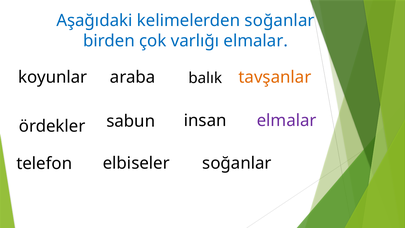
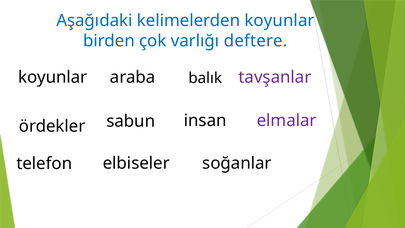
kelimelerden soğanlar: soğanlar -> koyunlar
varlığı elmalar: elmalar -> deftere
tavşanlar colour: orange -> purple
